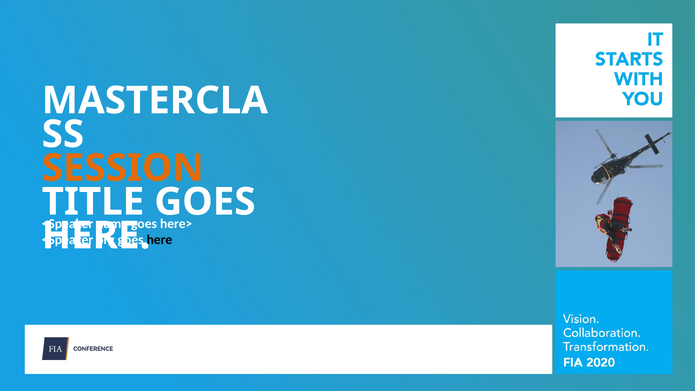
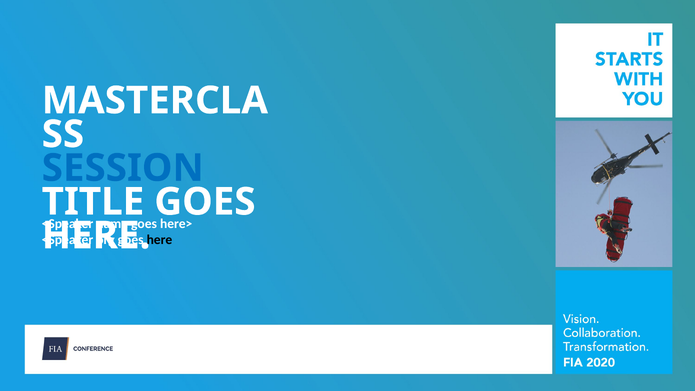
SESSION colour: orange -> blue
